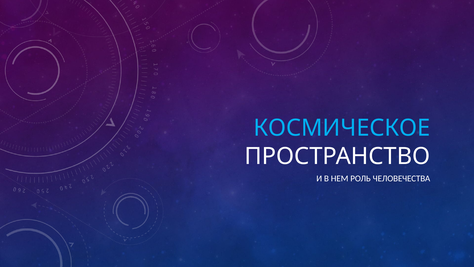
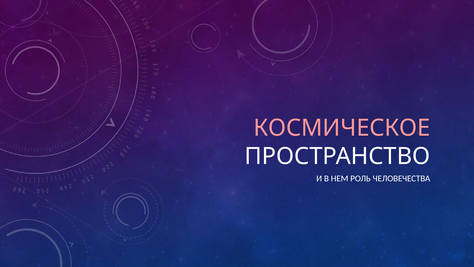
КОСМИЧЕСКОЕ colour: light blue -> pink
